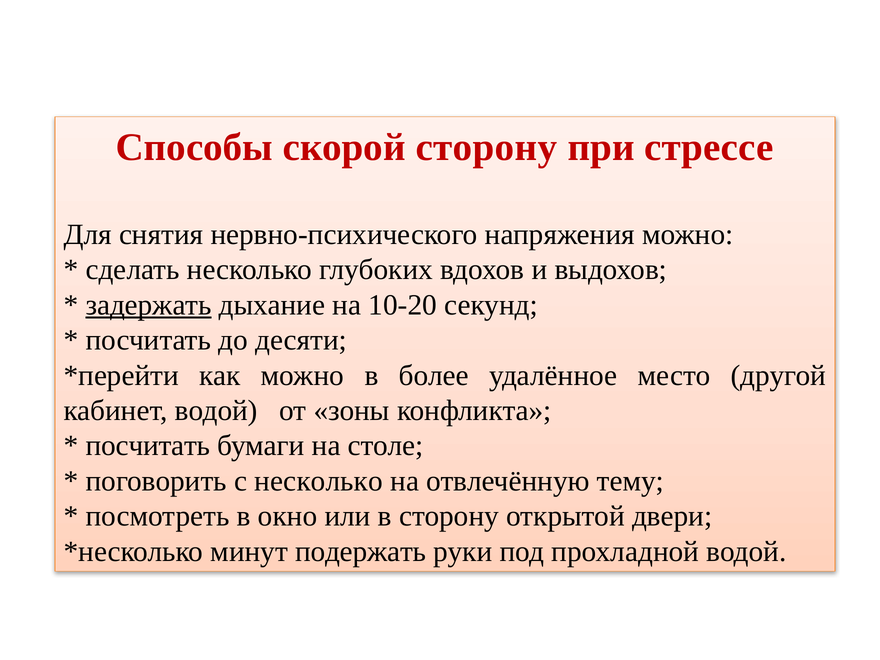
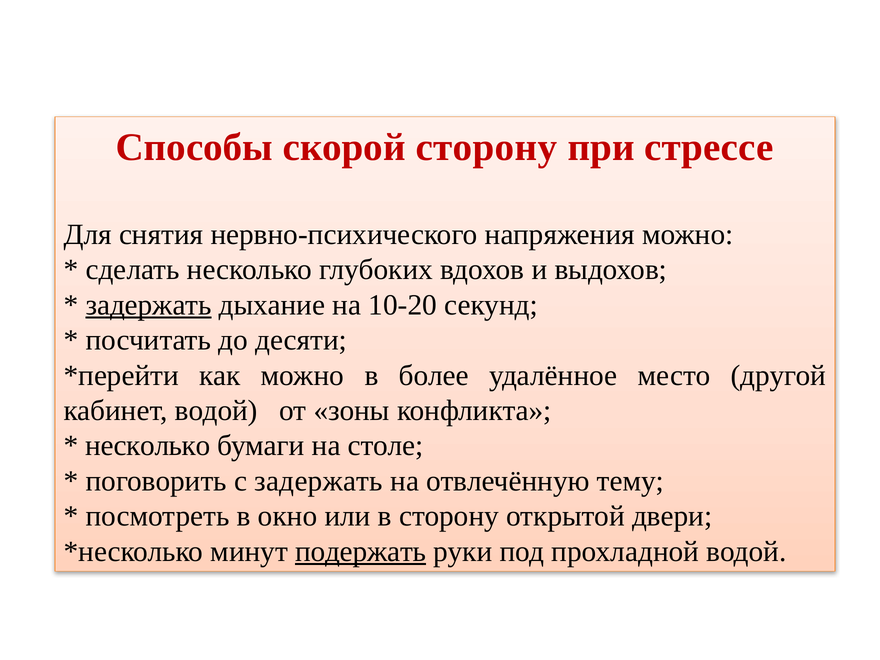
посчитать at (148, 446): посчитать -> несколько
с несколько: несколько -> задержать
подержать underline: none -> present
